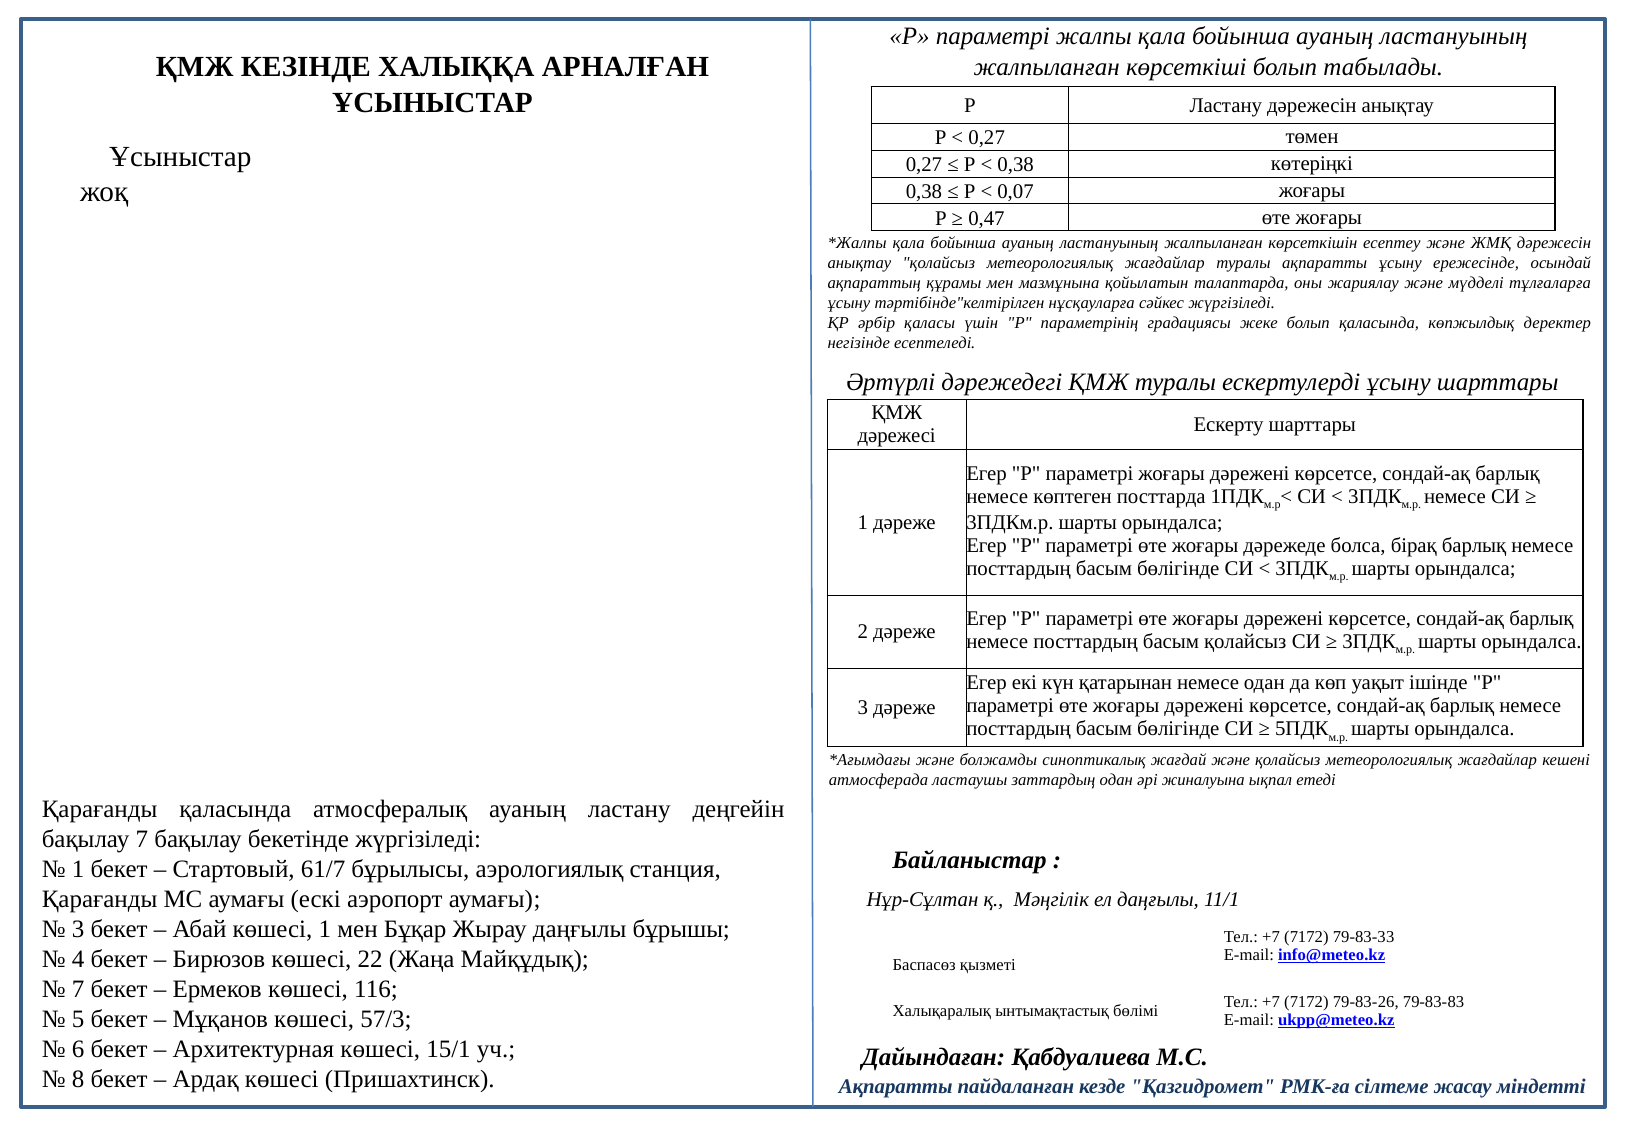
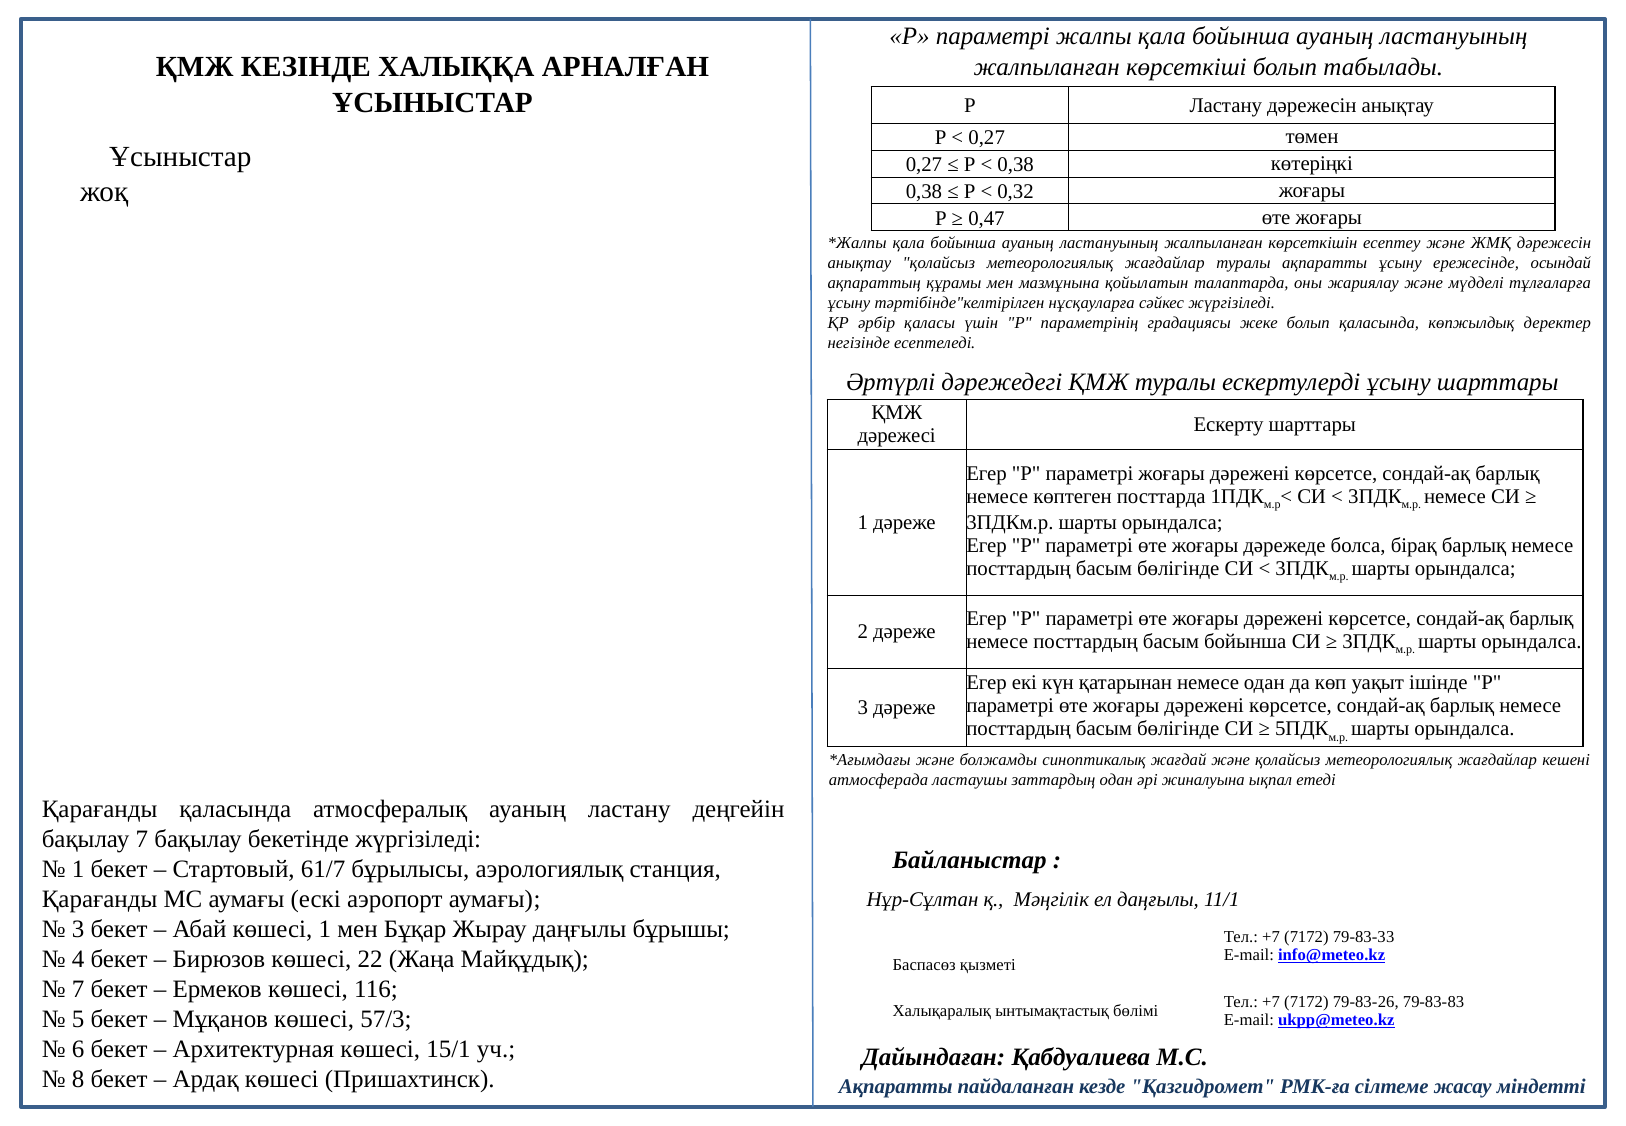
0,07: 0,07 -> 0,32
басым қолайсыз: қолайсыз -> бойынша
